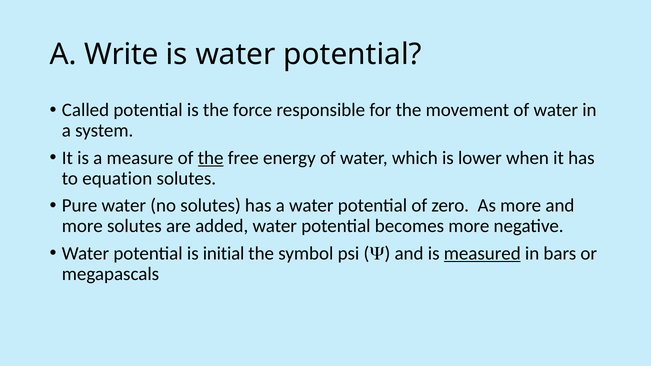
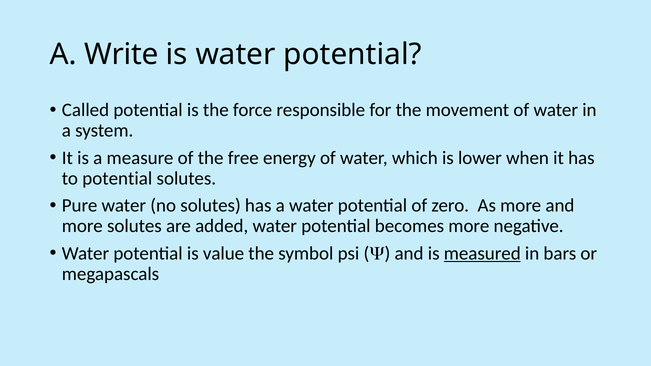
the at (211, 158) underline: present -> none
to equation: equation -> potential
initial: initial -> value
